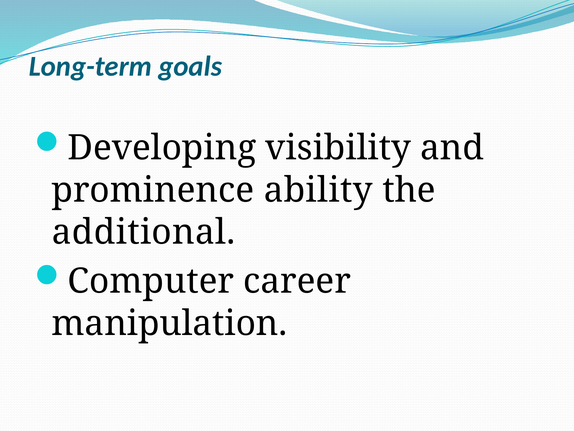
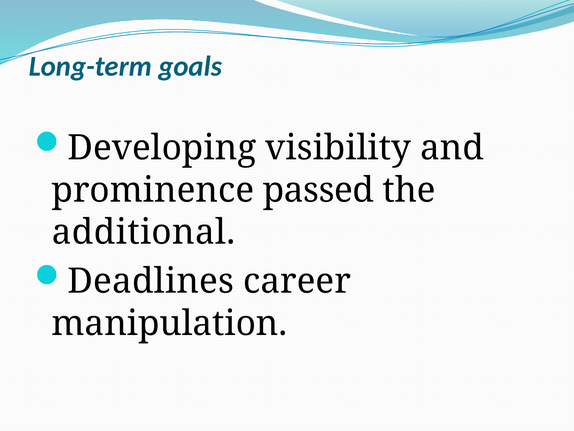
ability: ability -> passed
Computer: Computer -> Deadlines
